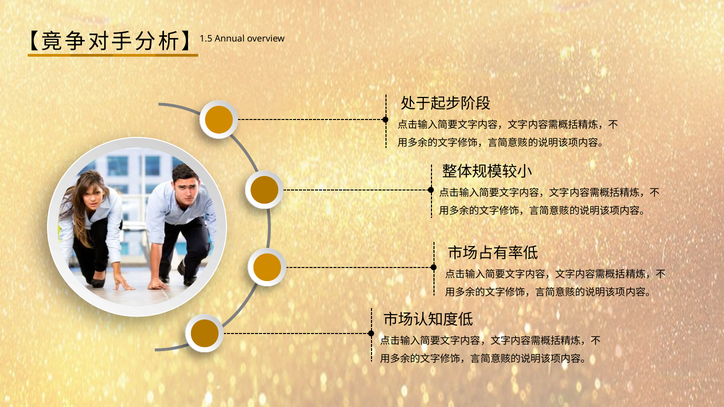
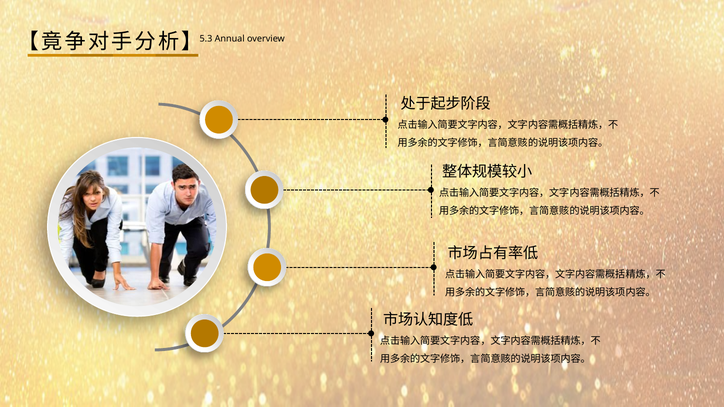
1.5: 1.5 -> 5.3
